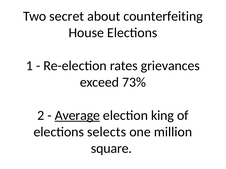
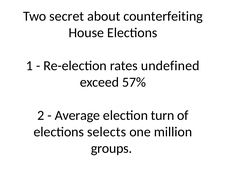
grievances: grievances -> undefined
73%: 73% -> 57%
Average underline: present -> none
king: king -> turn
square: square -> groups
